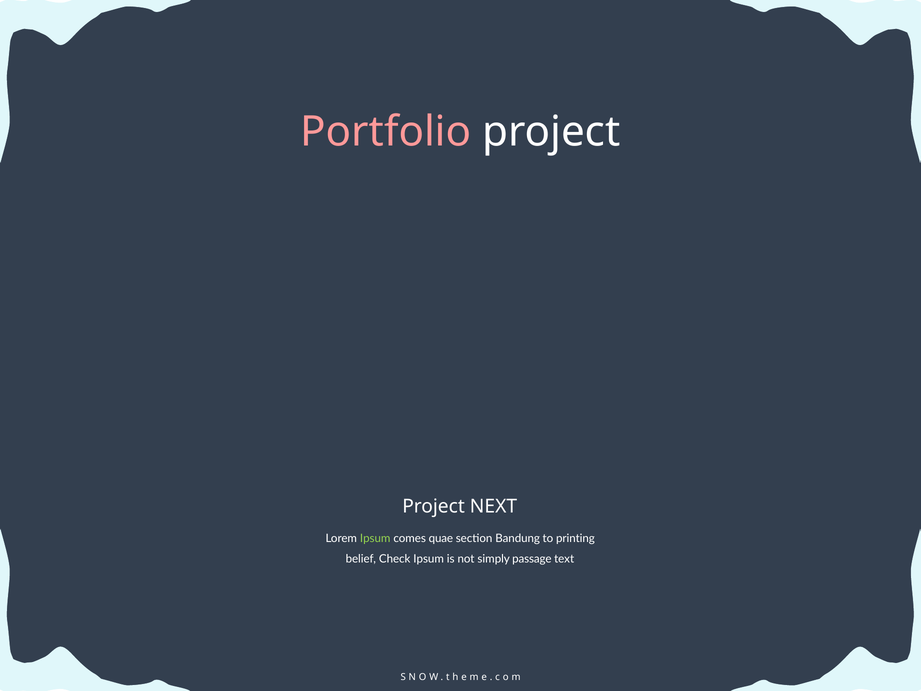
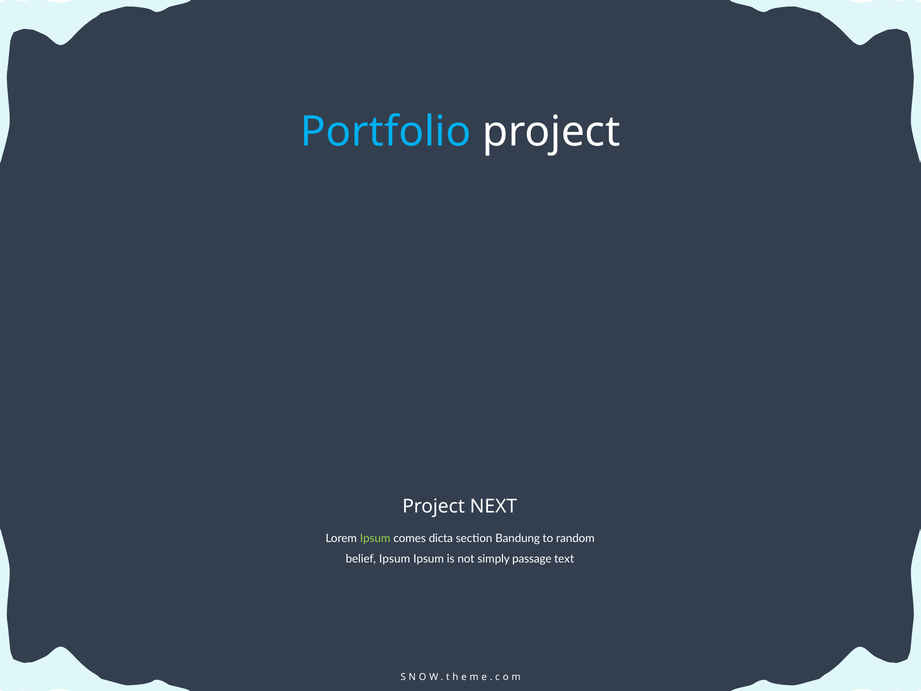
Portfolio colour: pink -> light blue
quae: quae -> dicta
printing: printing -> random
belief Check: Check -> Ipsum
